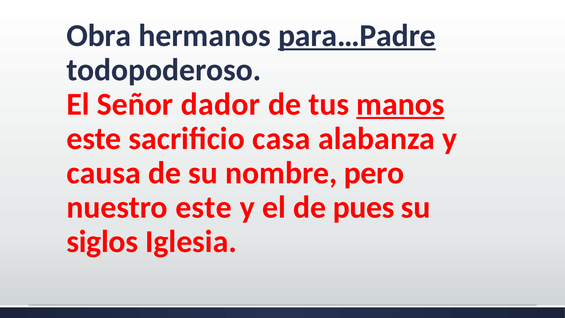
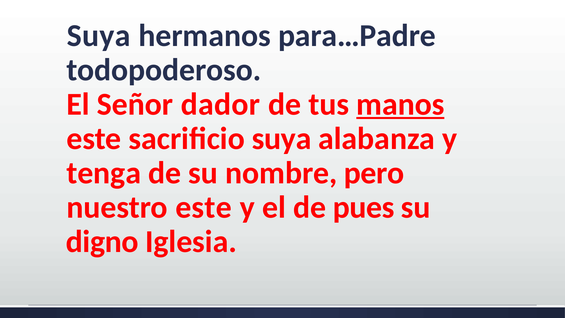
Obra at (99, 36): Obra -> Suya
para…Padre underline: present -> none
sacrificio casa: casa -> suya
causa: causa -> tenga
siglos: siglos -> digno
